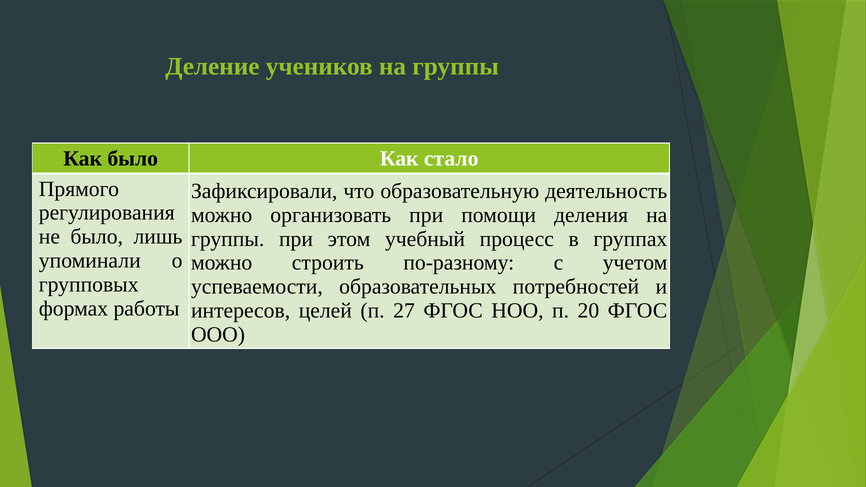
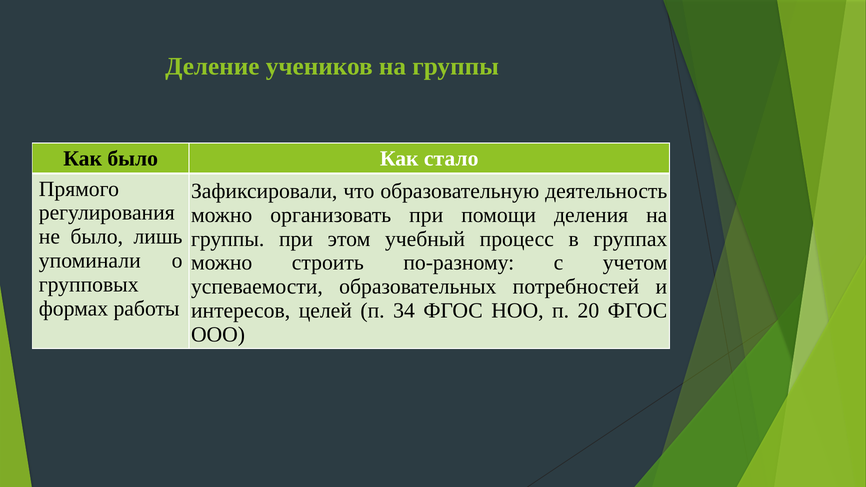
27: 27 -> 34
